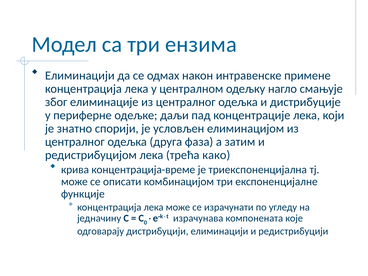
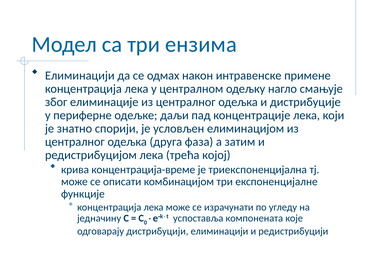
како: како -> којој
израчунава: израчунава -> успоставља
